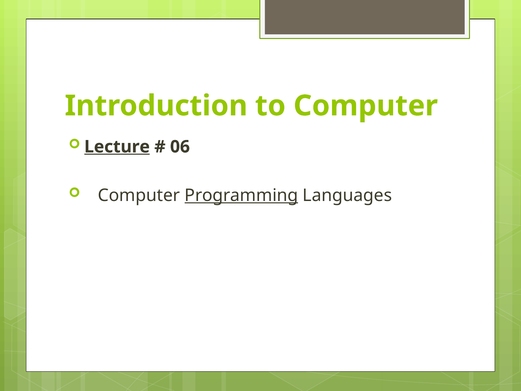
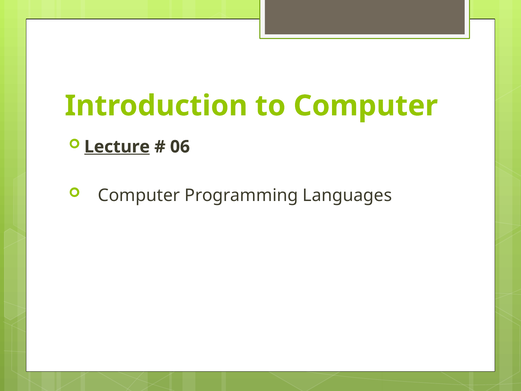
Programming underline: present -> none
